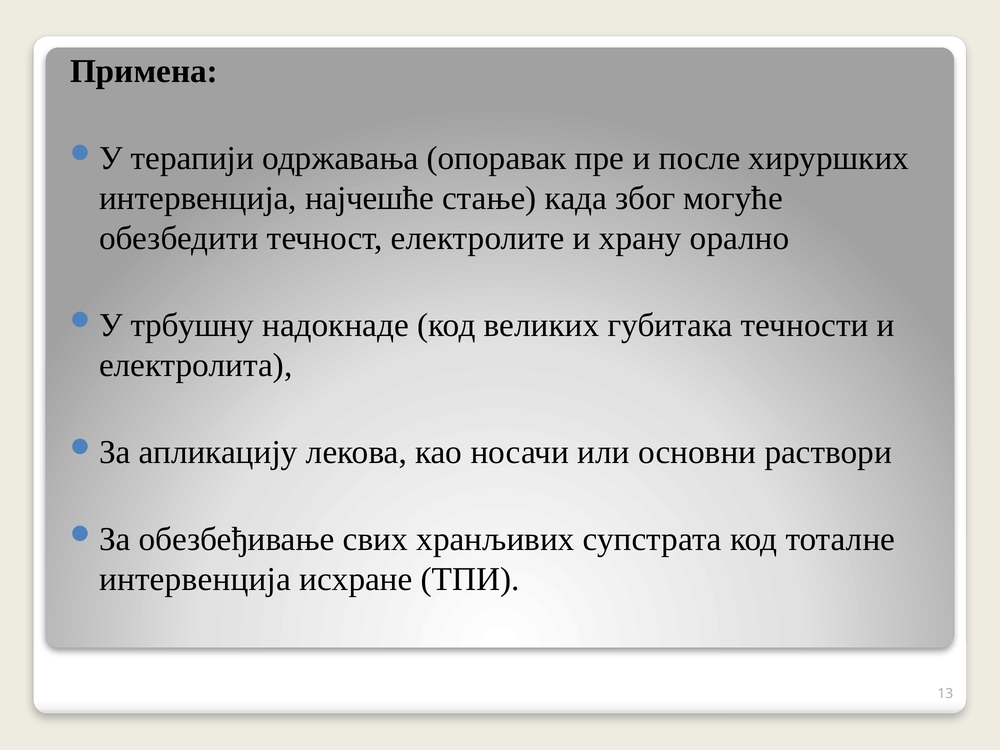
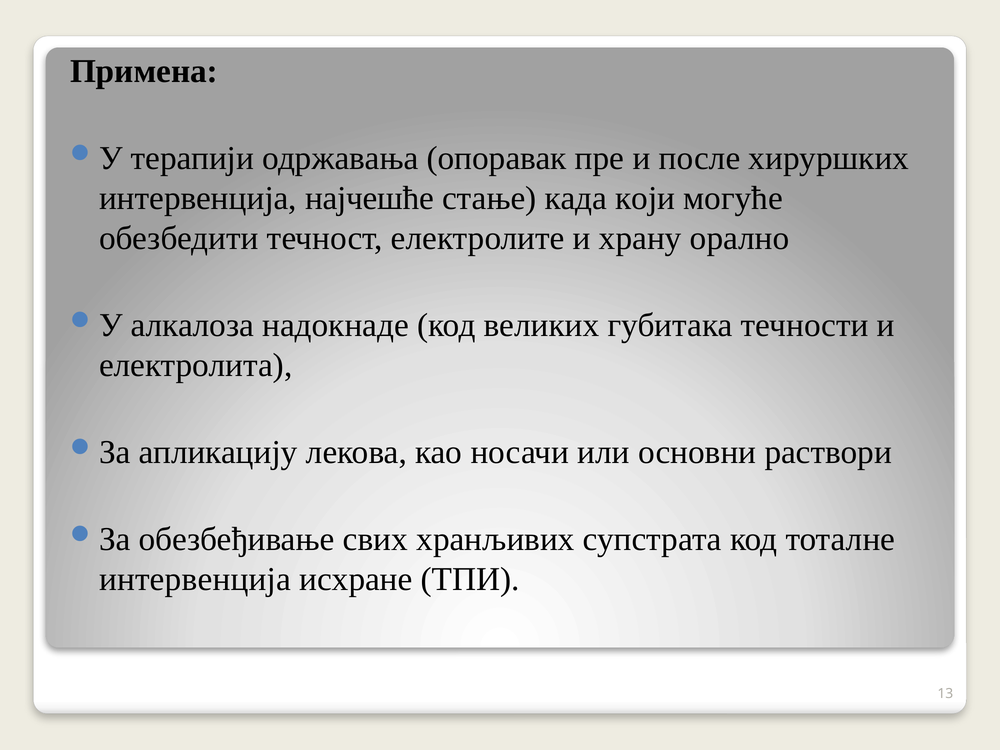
због: због -> који
трбушну: трбушну -> алкалоза
